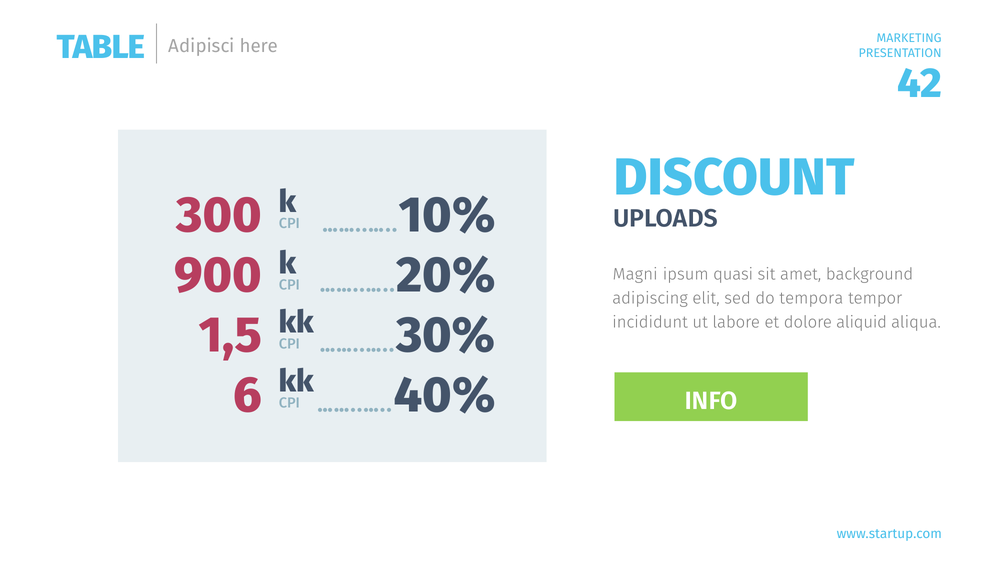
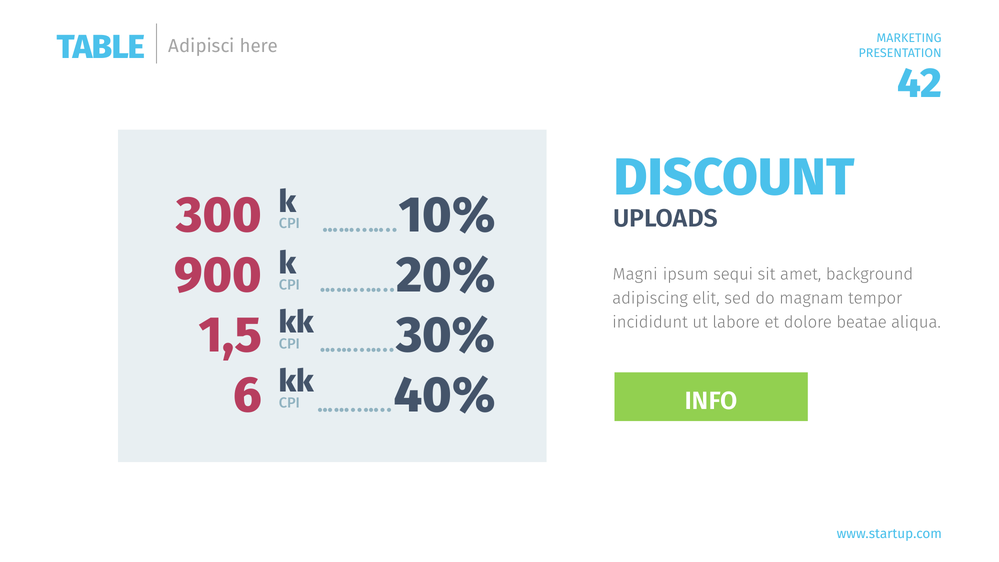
quasi: quasi -> sequi
tempora: tempora -> magnam
aliquid: aliquid -> beatae
